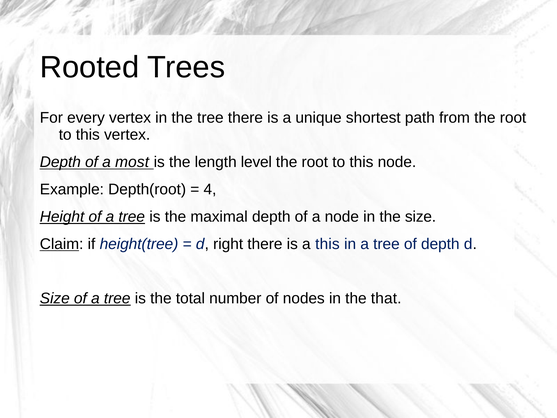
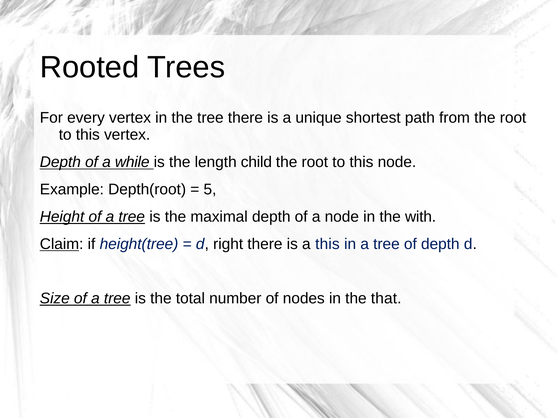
most: most -> while
level: level -> child
4: 4 -> 5
the size: size -> with
